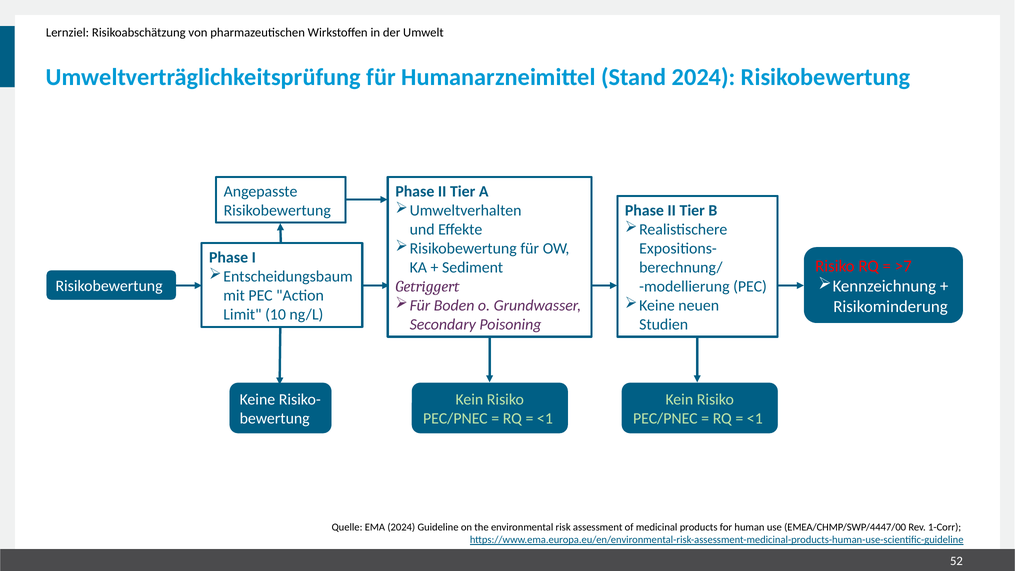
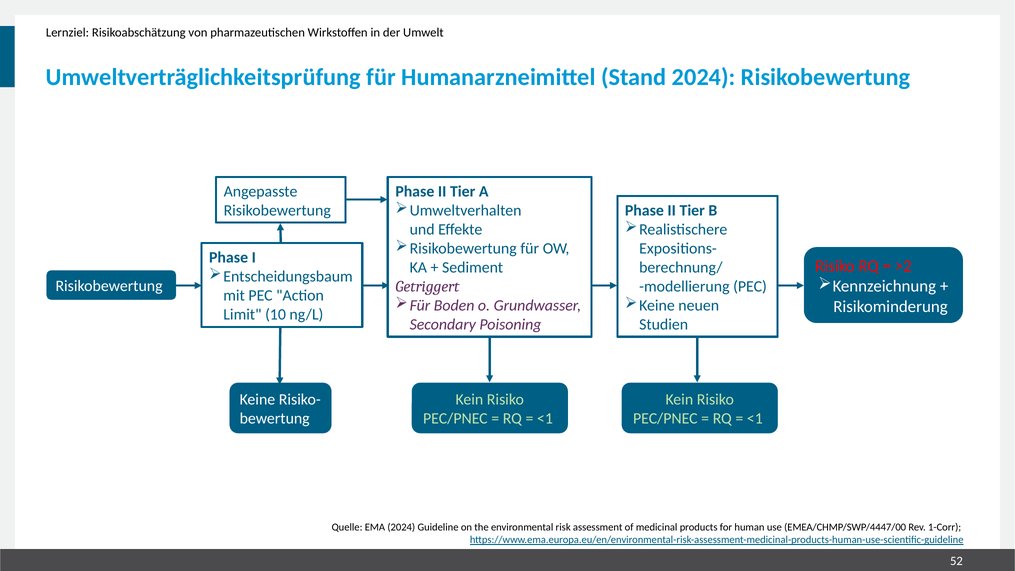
>7: >7 -> >2
